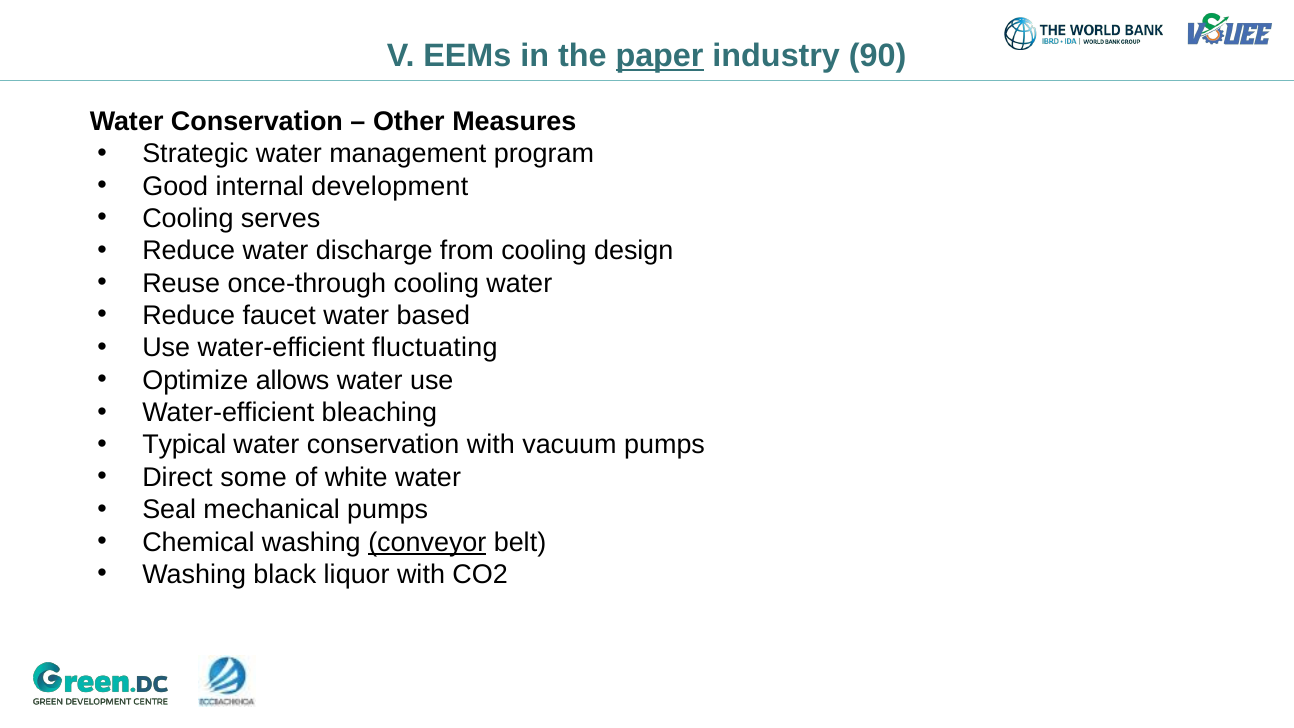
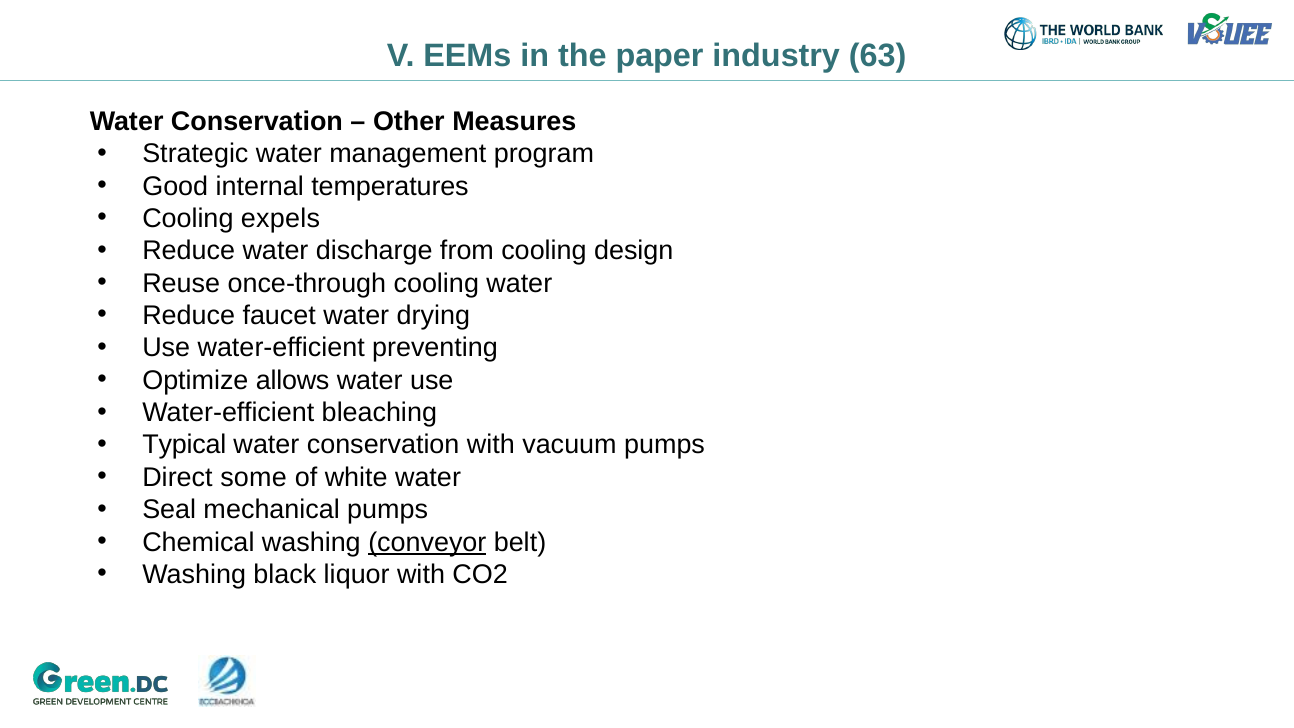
paper underline: present -> none
90: 90 -> 63
development: development -> temperatures
serves: serves -> expels
based: based -> drying
fluctuating: fluctuating -> preventing
